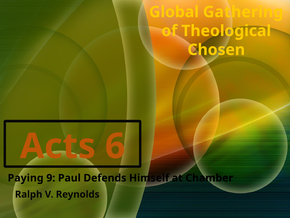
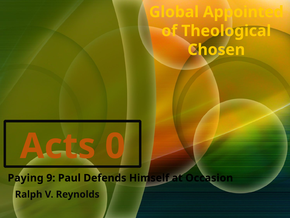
Gathering: Gathering -> Appointed
6: 6 -> 0
Chamber: Chamber -> Occasion
